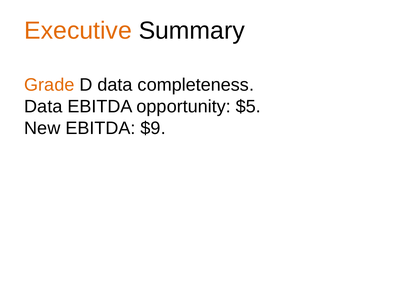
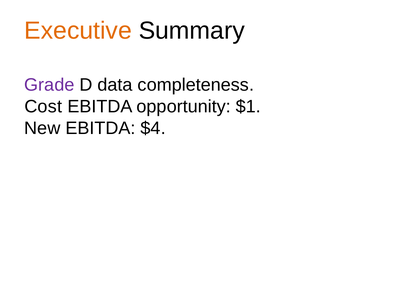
Grade colour: orange -> purple
Data at (43, 107): Data -> Cost
$5: $5 -> $1
$9: $9 -> $4
